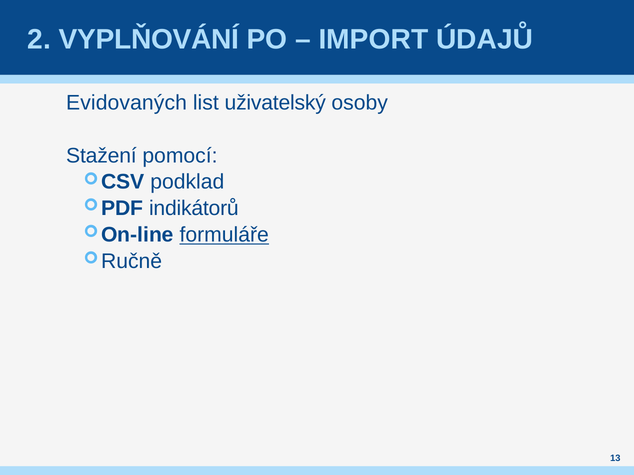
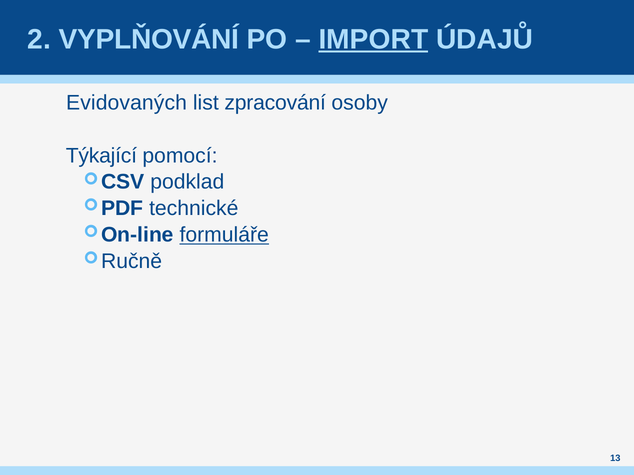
IMPORT underline: none -> present
uživatelský: uživatelský -> zpracování
Stažení: Stažení -> Týkající
indikátorů: indikátorů -> technické
